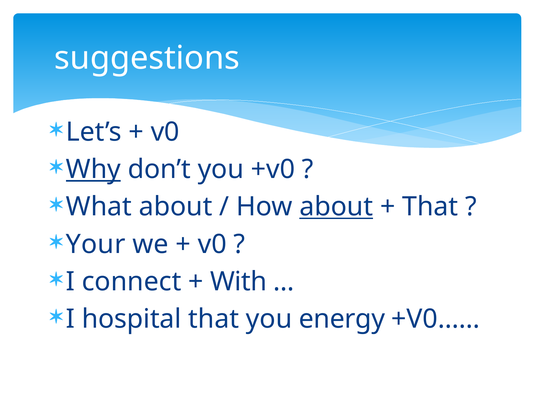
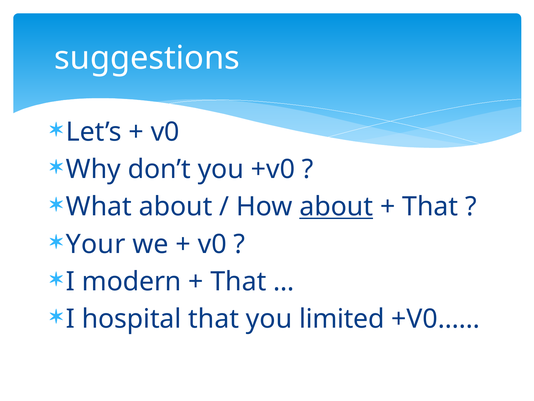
Why underline: present -> none
connect: connect -> modern
With at (239, 281): With -> That
energy: energy -> limited
